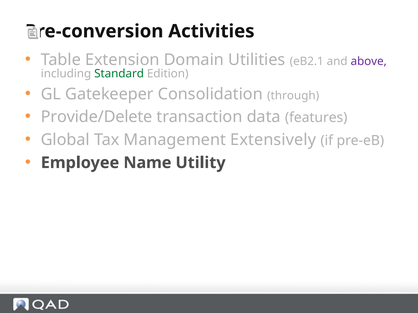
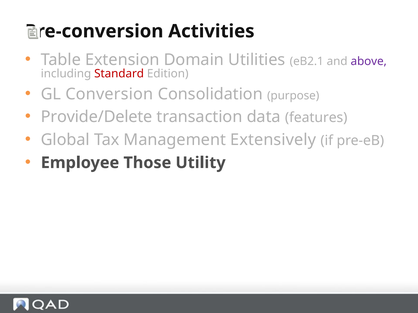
Standard colour: green -> red
Gatekeeper: Gatekeeper -> Conversion
through: through -> purpose
Name: Name -> Those
